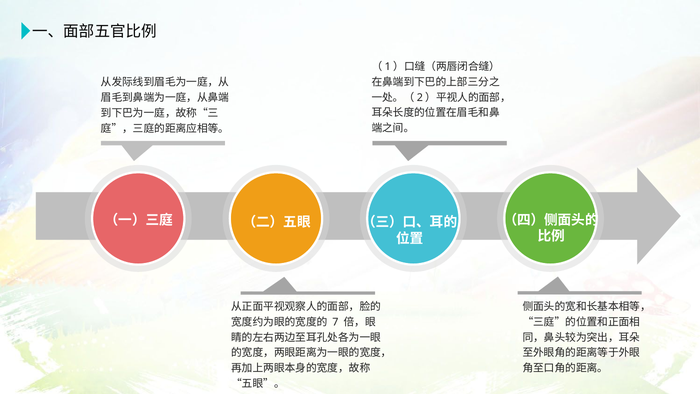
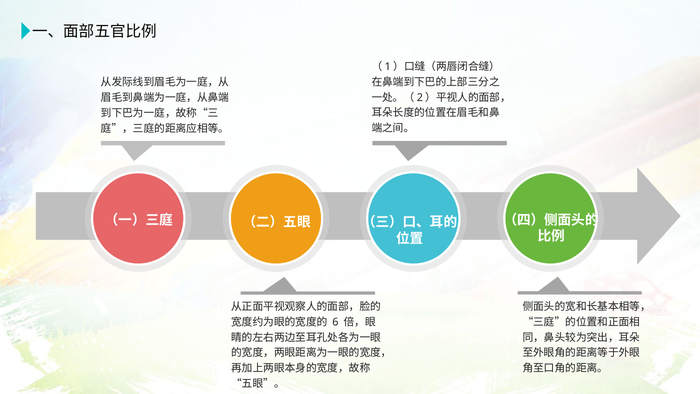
7: 7 -> 6
